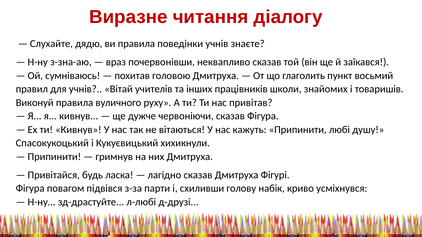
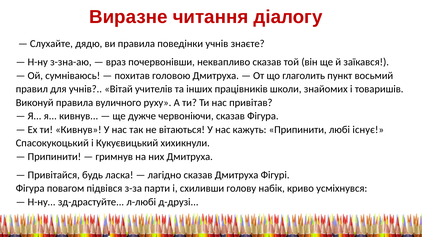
душу: душу -> існує
